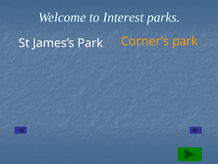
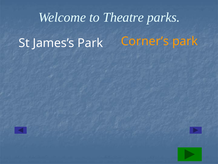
Interest: Interest -> Theatre
